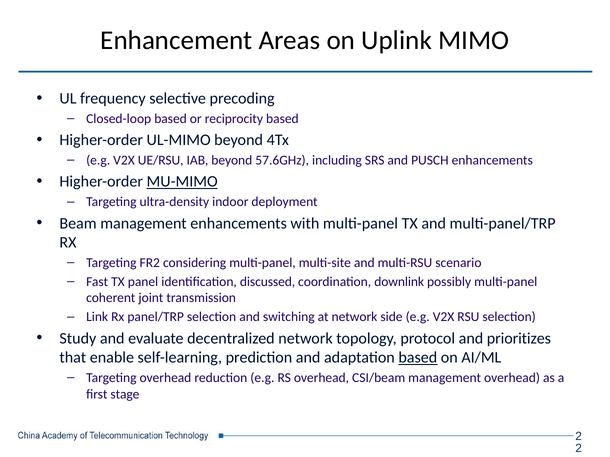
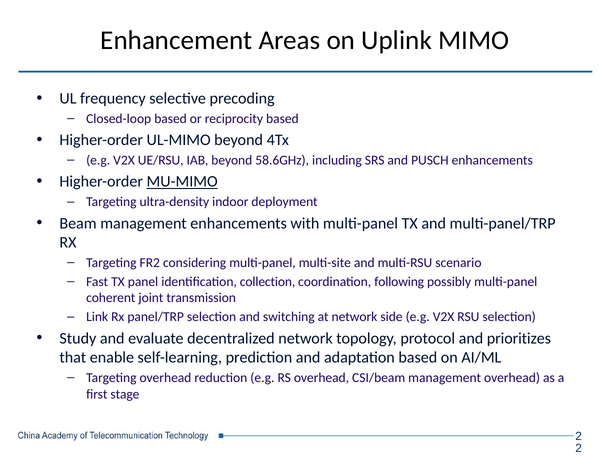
57.6GHz: 57.6GHz -> 58.6GHz
discussed: discussed -> collection
downlink: downlink -> following
based at (418, 358) underline: present -> none
